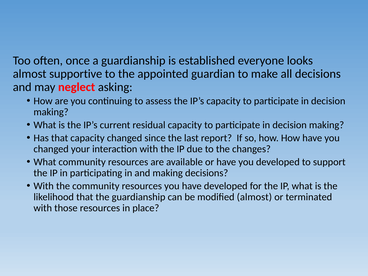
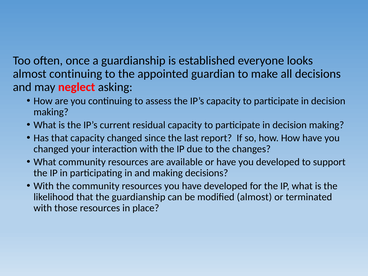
almost supportive: supportive -> continuing
